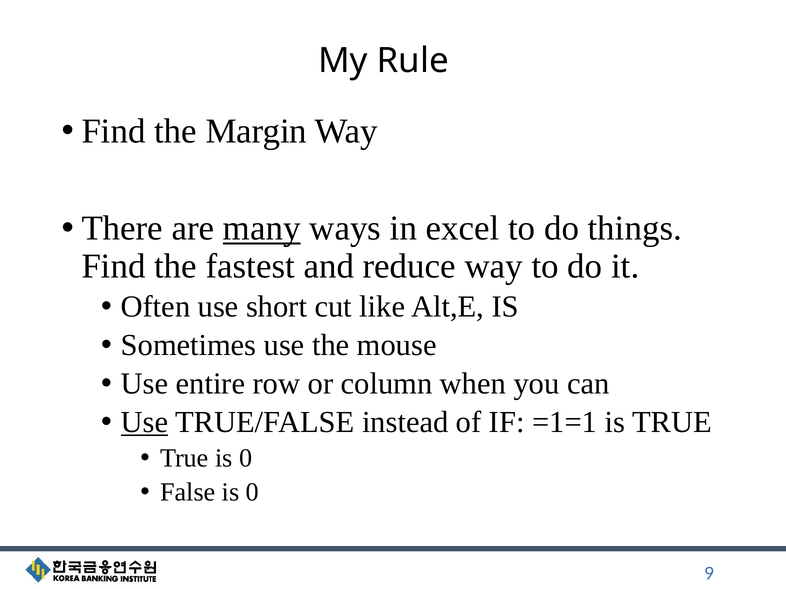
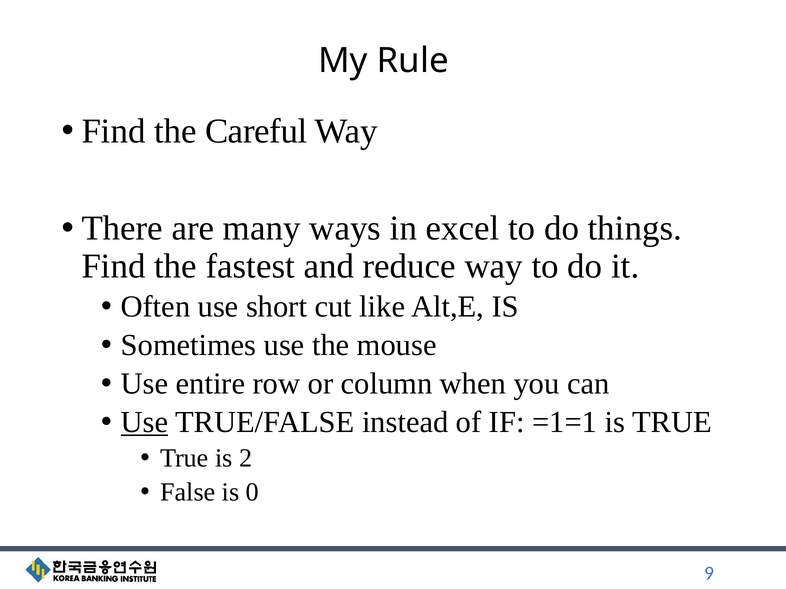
Margin: Margin -> Careful
many underline: present -> none
True is 0: 0 -> 2
